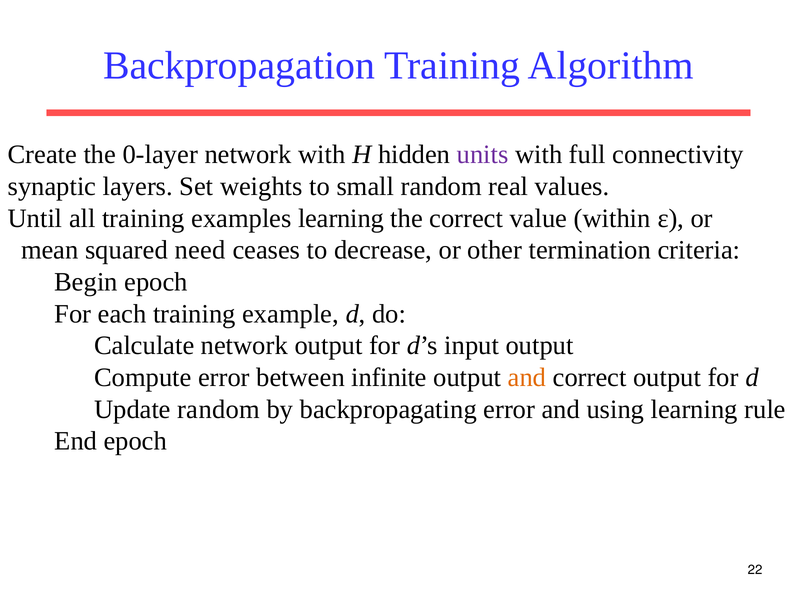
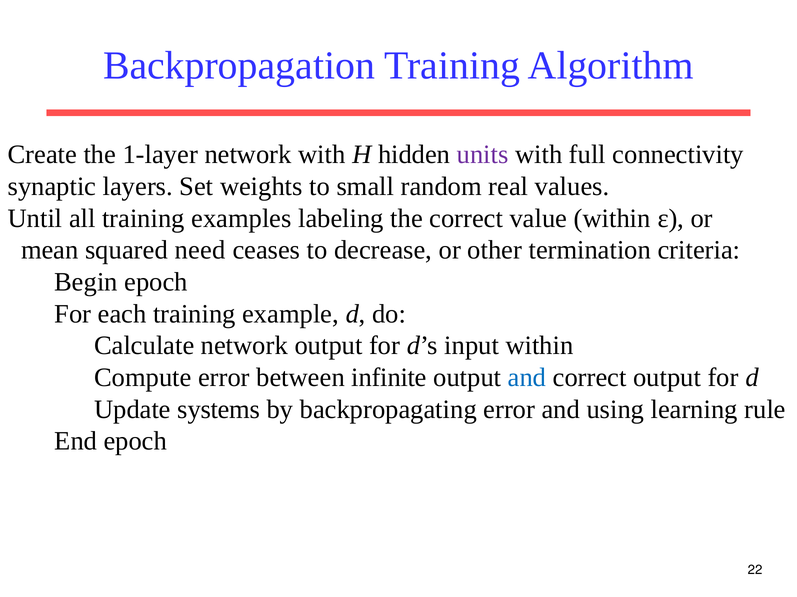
0-layer: 0-layer -> 1-layer
examples learning: learning -> labeling
input output: output -> within
and at (527, 378) colour: orange -> blue
Update random: random -> systems
